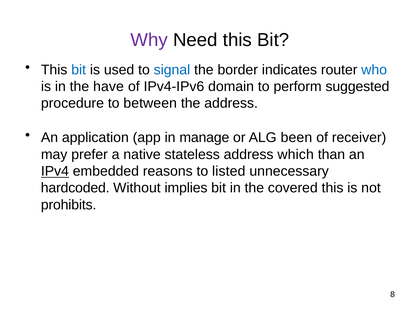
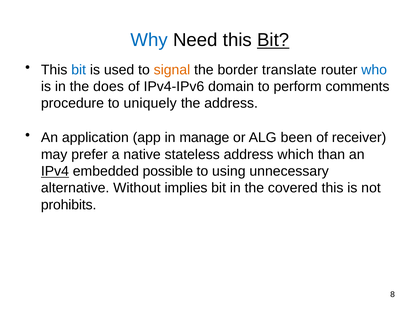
Why colour: purple -> blue
Bit at (273, 40) underline: none -> present
signal colour: blue -> orange
indicates: indicates -> translate
have: have -> does
suggested: suggested -> comments
between: between -> uniquely
reasons: reasons -> possible
listed: listed -> using
hardcoded: hardcoded -> alternative
